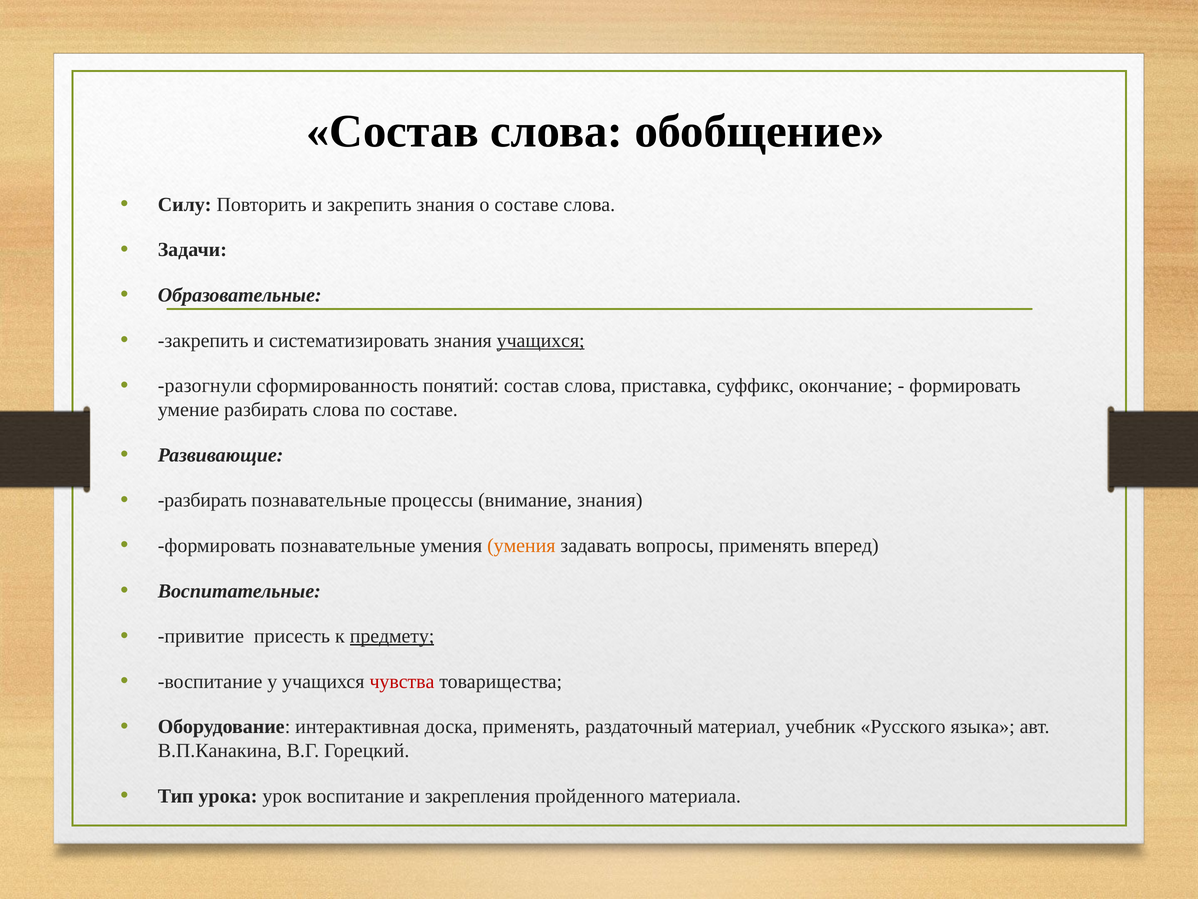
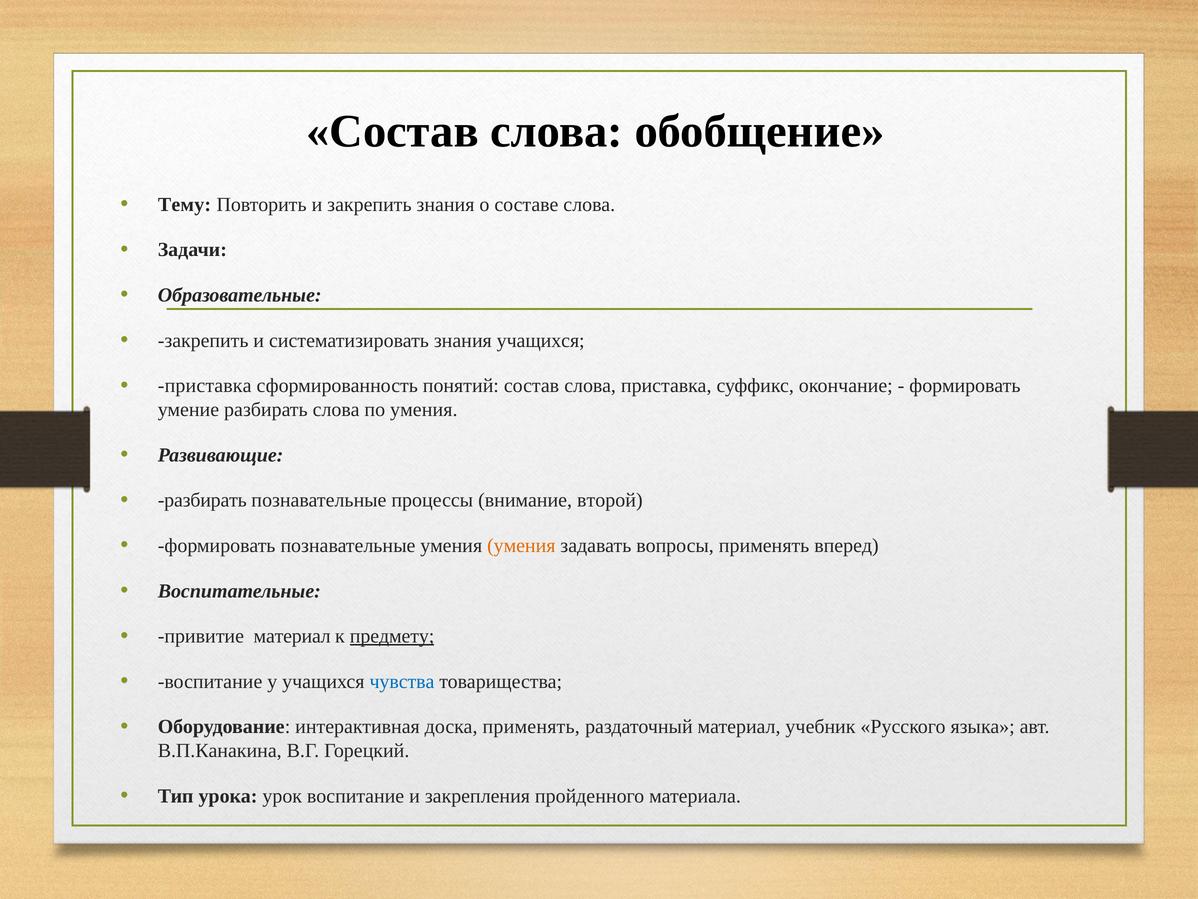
Силу: Силу -> Тему
учащихся at (541, 340) underline: present -> none
разогнули at (205, 386): разогнули -> приставка
по составе: составе -> умения
внимание знания: знания -> второй
привитие присесть: присесть -> материал
чувства colour: red -> blue
